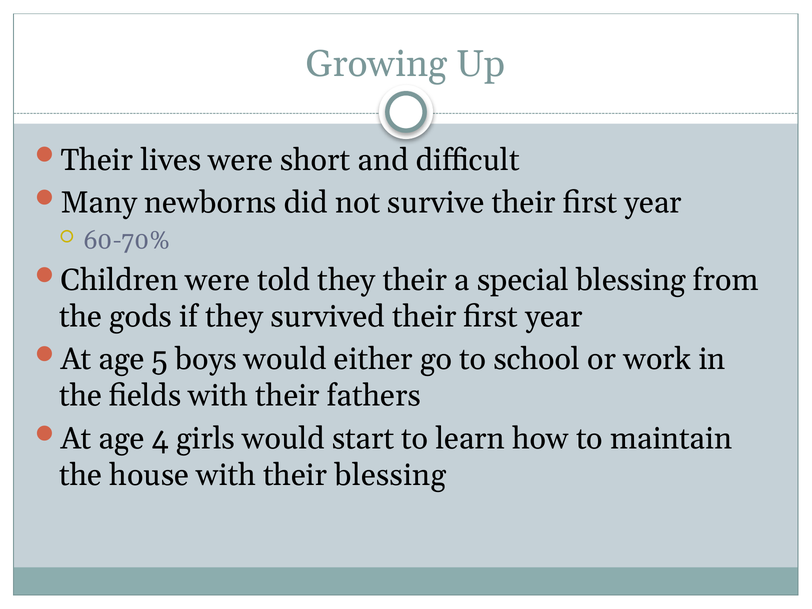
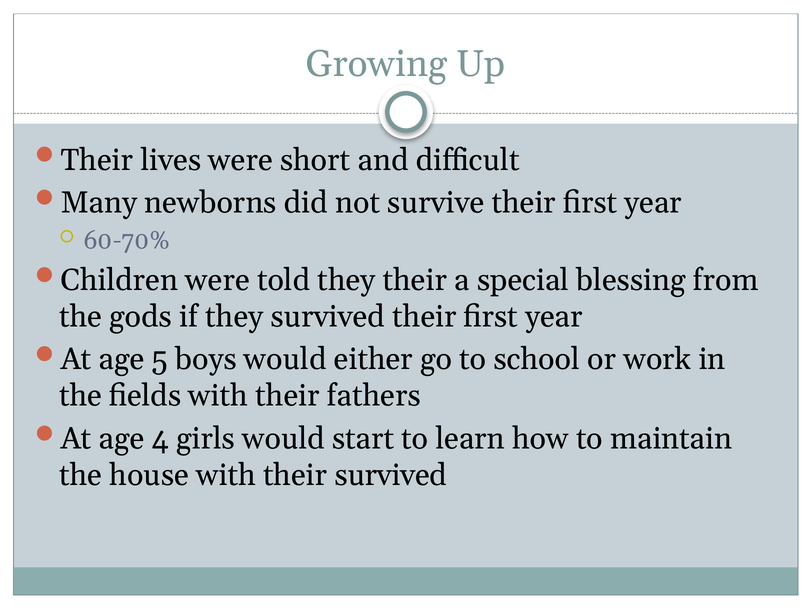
their blessing: blessing -> survived
